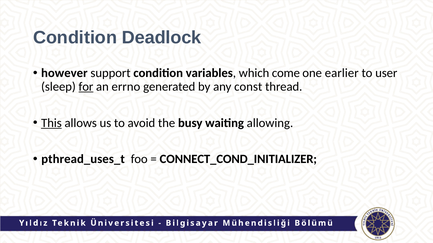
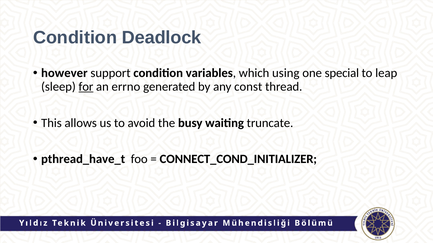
come: come -> using
earlier: earlier -> special
user: user -> leap
This underline: present -> none
allowing: allowing -> truncate
pthread_uses_t: pthread_uses_t -> pthread_have_t
